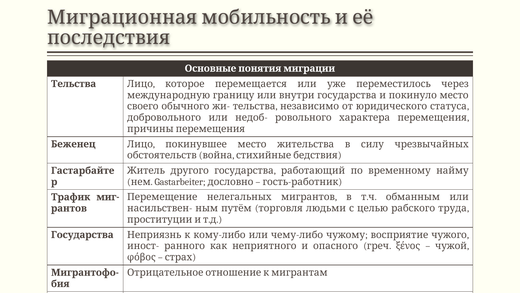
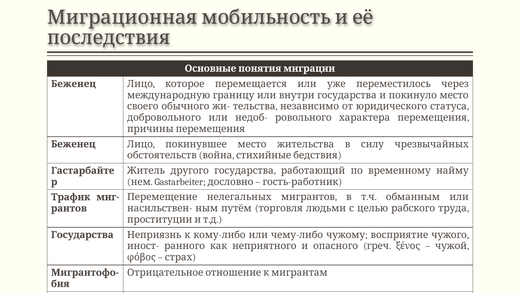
Тельства at (74, 84): Тельства -> Беженец
